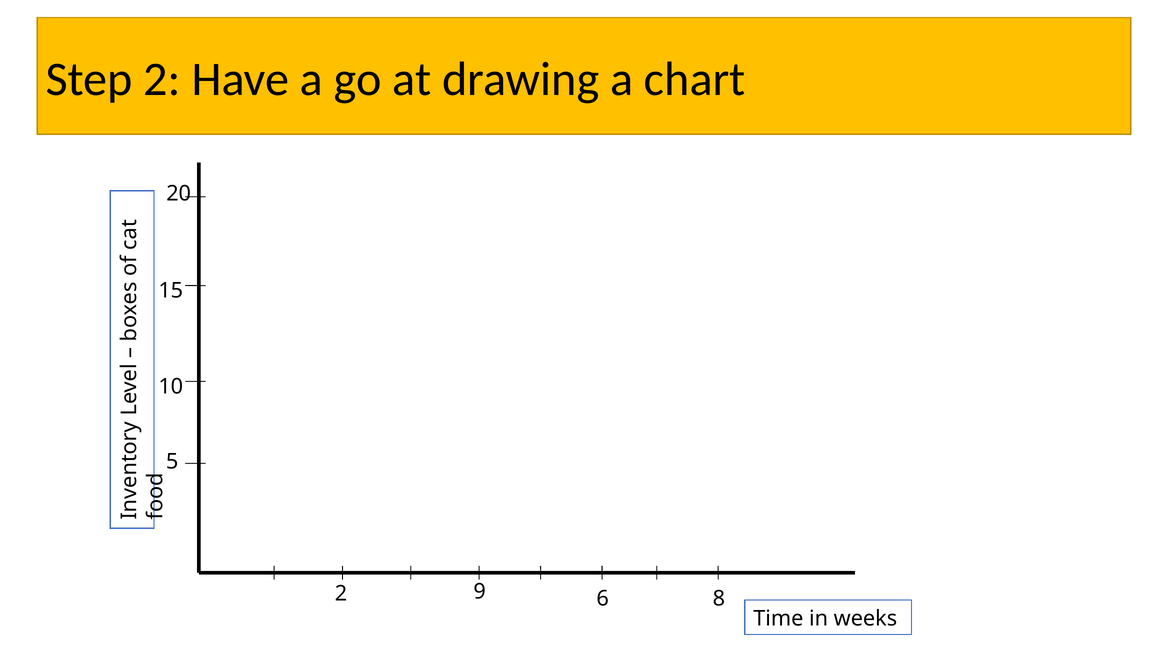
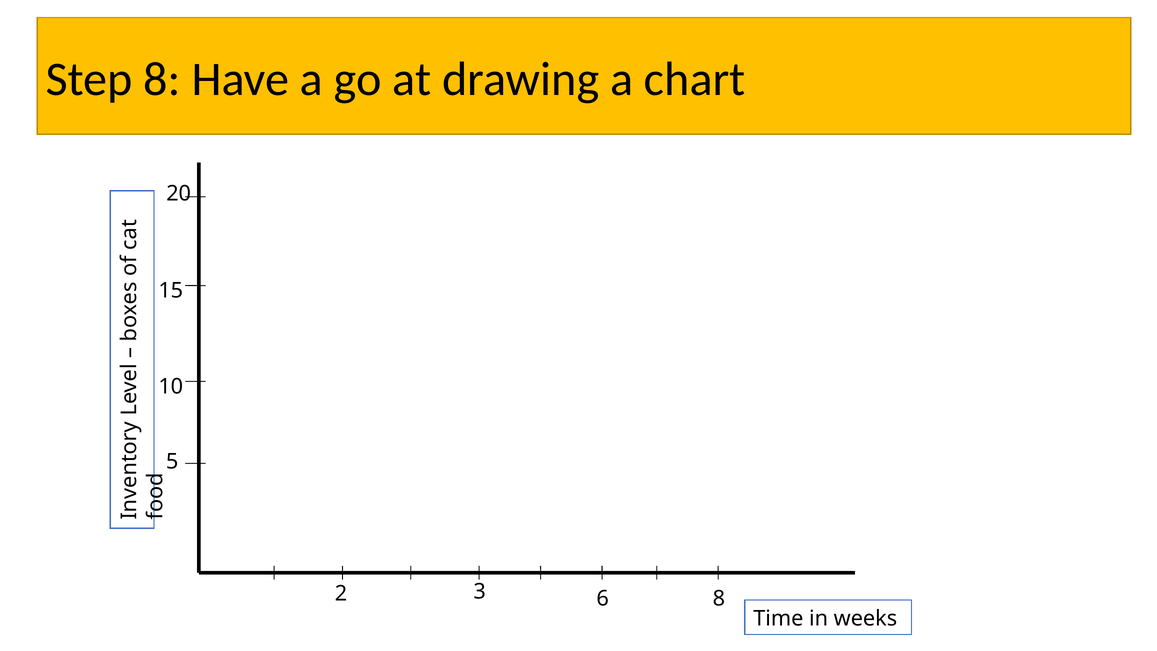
Step 2: 2 -> 8
9: 9 -> 3
